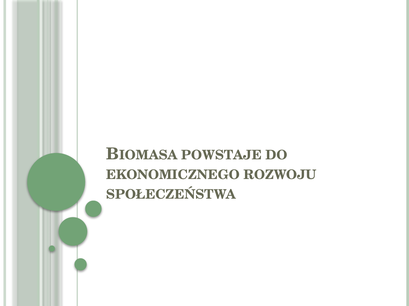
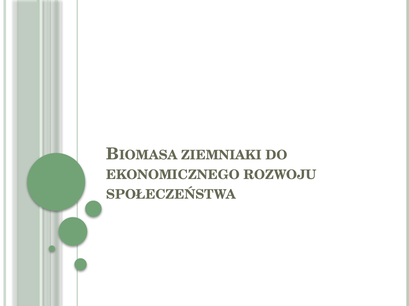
POWSTAJE: POWSTAJE -> ZIEMNIAKI
